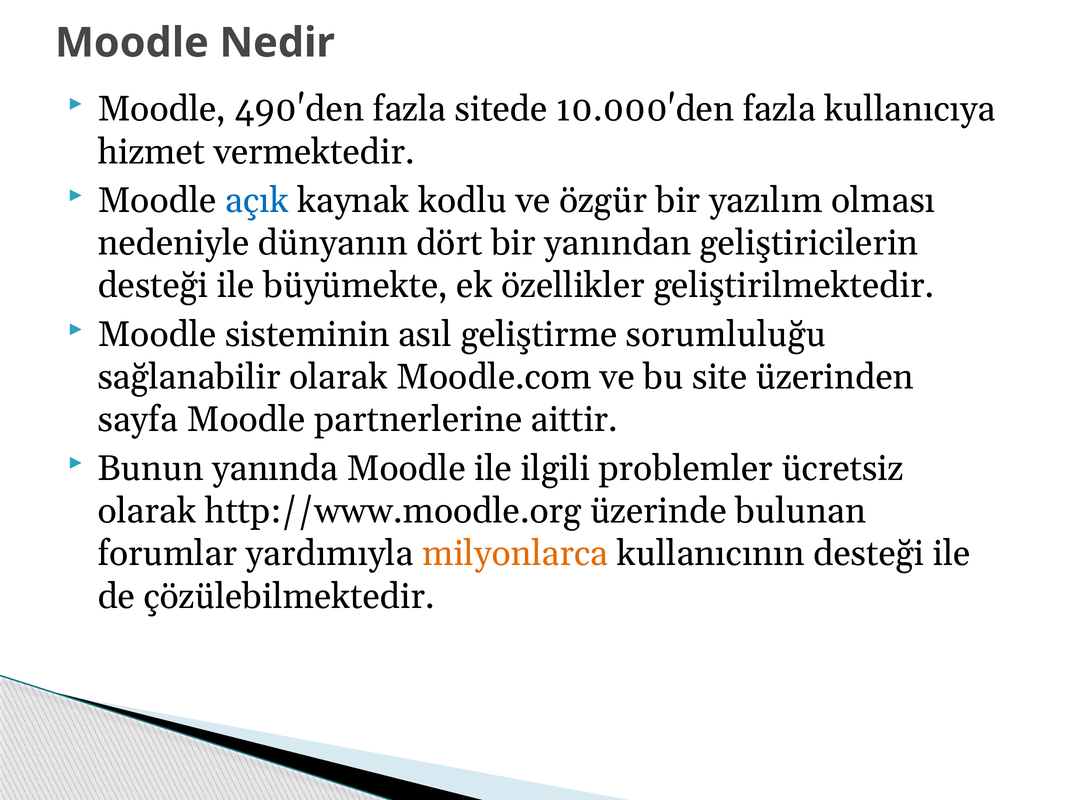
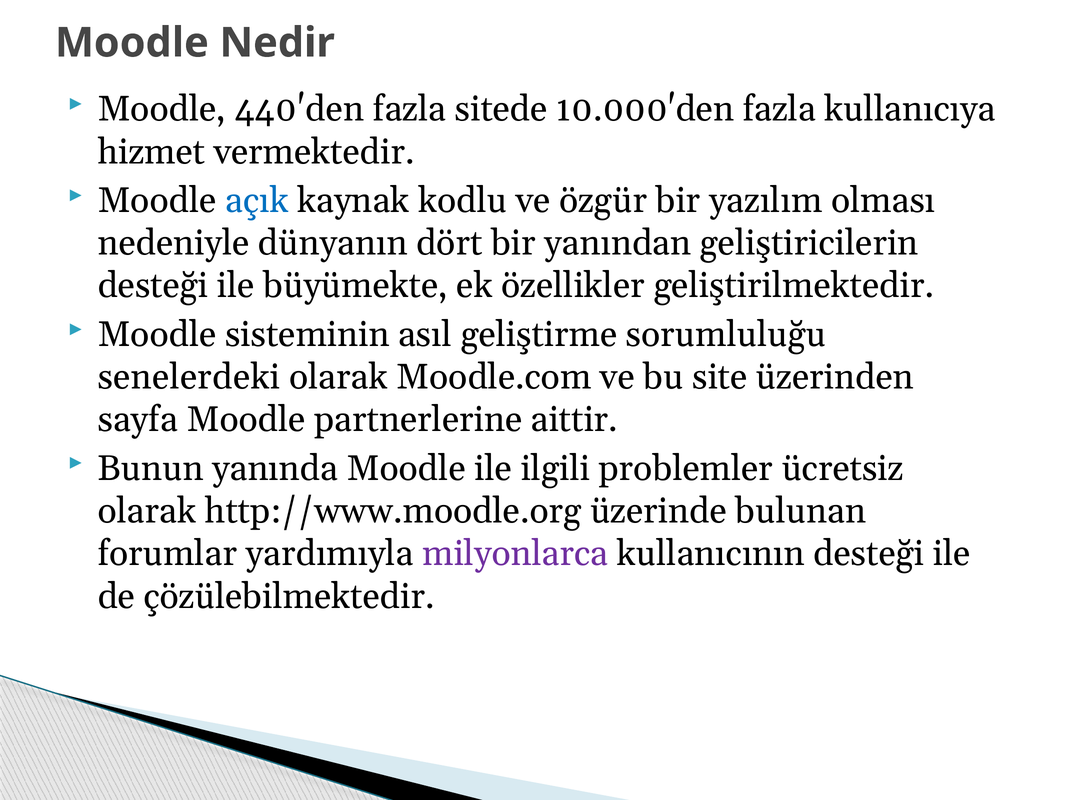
490'den: 490'den -> 440'den
sağlanabilir: sağlanabilir -> senelerdeki
milyonlarca colour: orange -> purple
